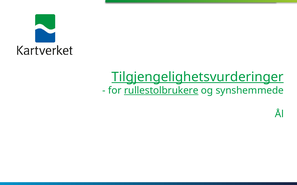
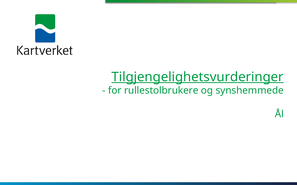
rullestolbrukere underline: present -> none
